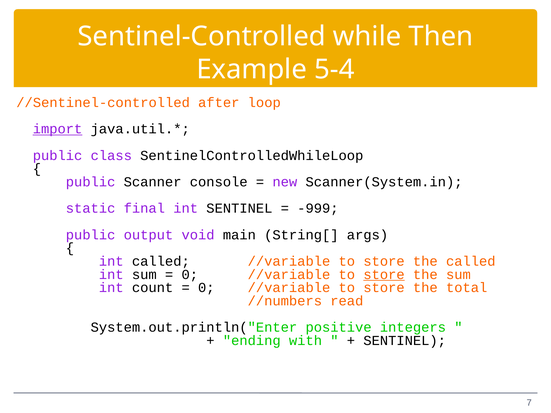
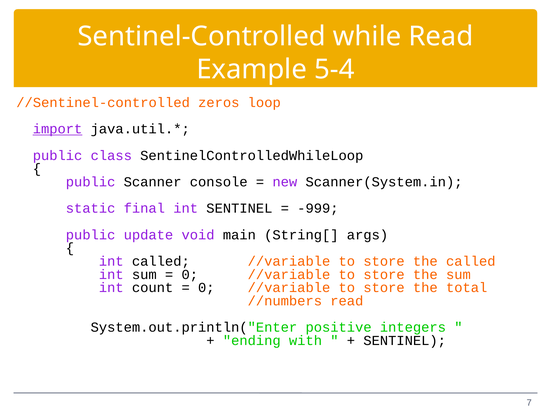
while Then: Then -> Read
after: after -> zeros
output: output -> update
store at (384, 275) underline: present -> none
